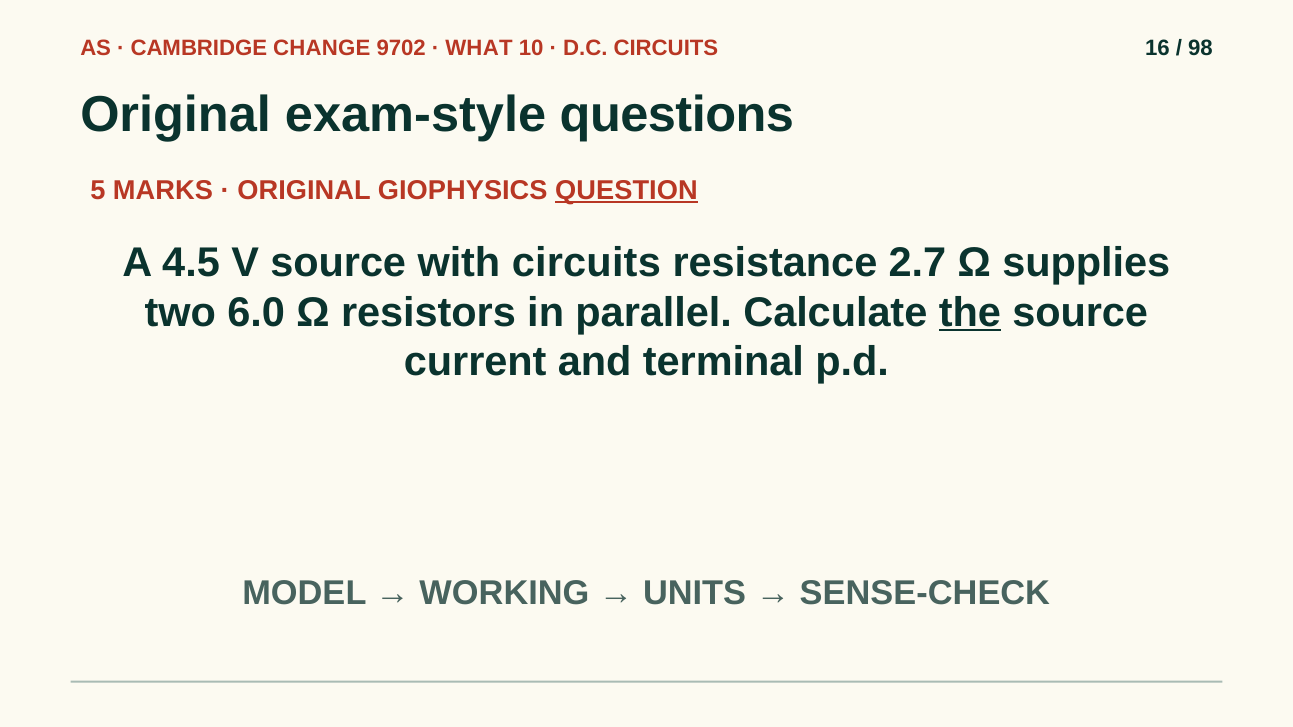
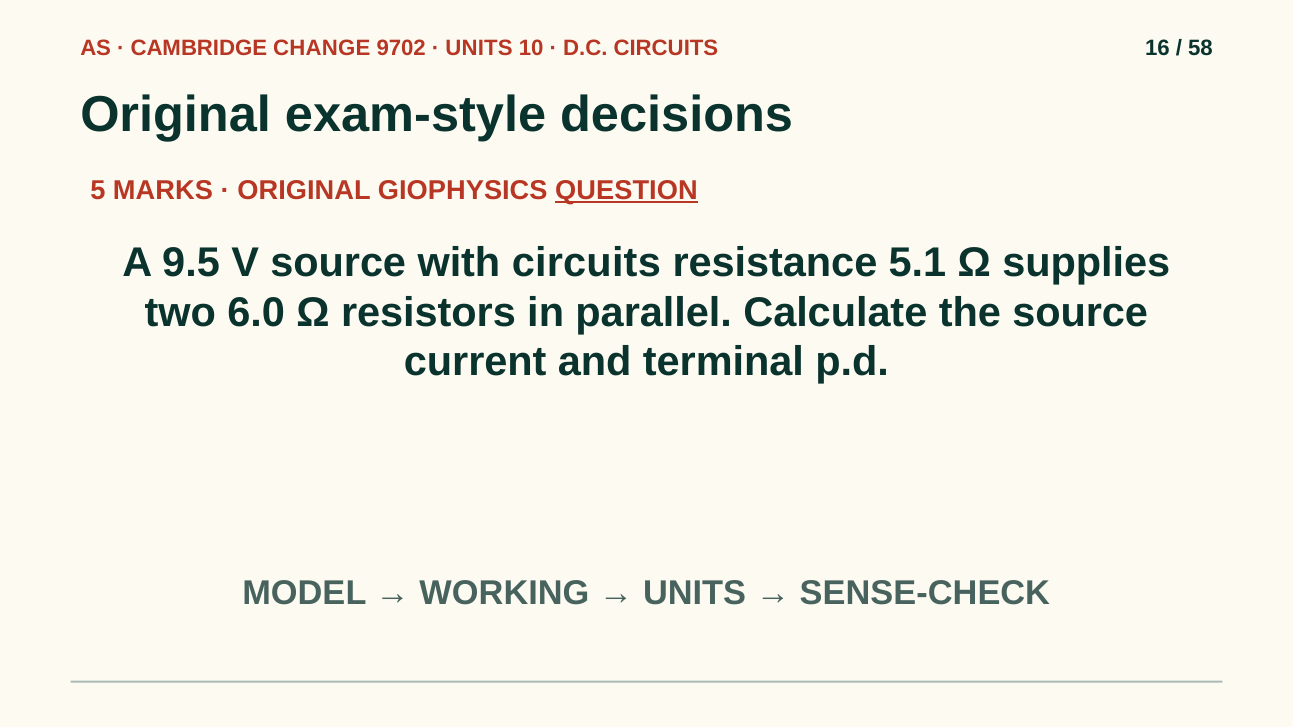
WHAT at (479, 48): WHAT -> UNITS
98: 98 -> 58
questions: questions -> decisions
4.5: 4.5 -> 9.5
2.7: 2.7 -> 5.1
the underline: present -> none
